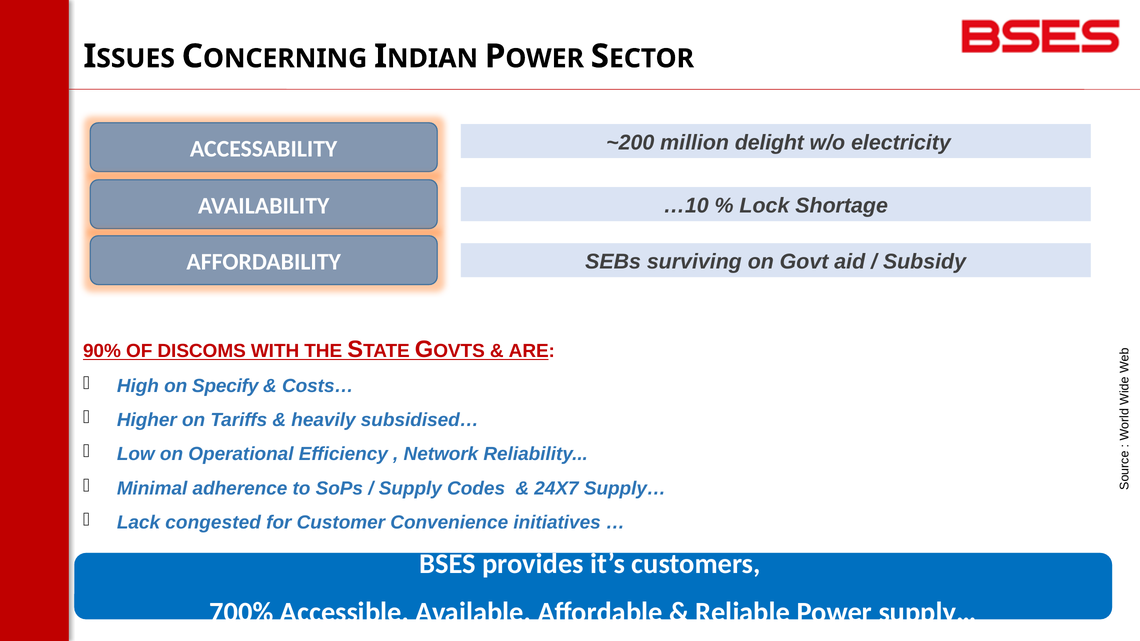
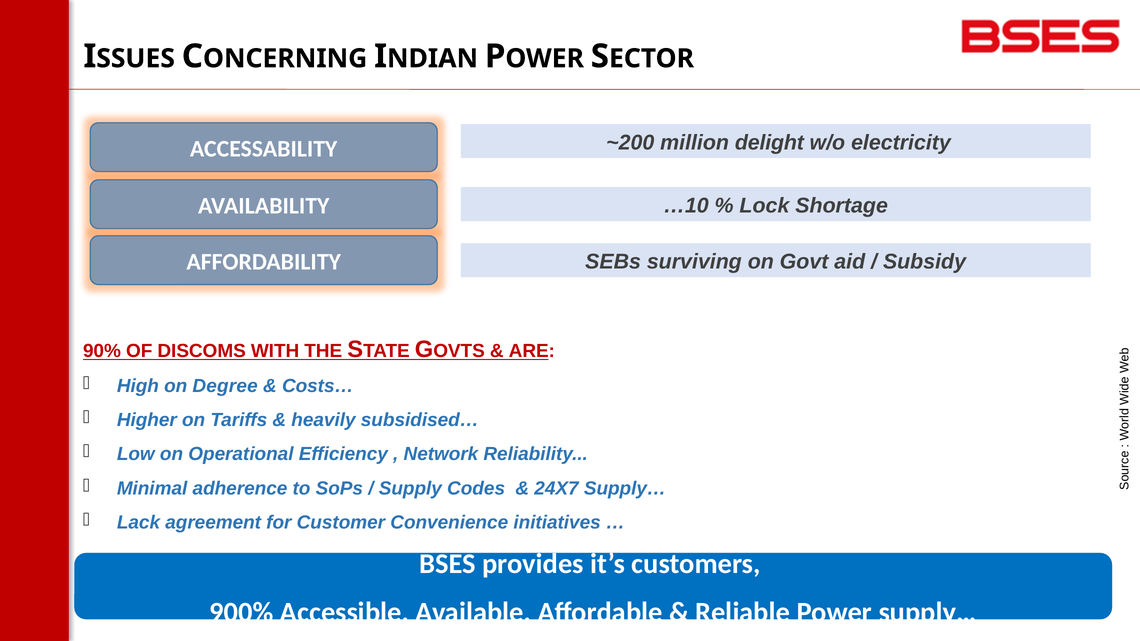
Specify: Specify -> Degree
congested: congested -> agreement
700%: 700% -> 900%
